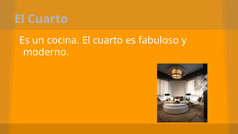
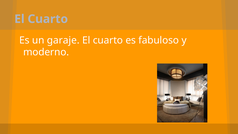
cocina: cocina -> garaje
